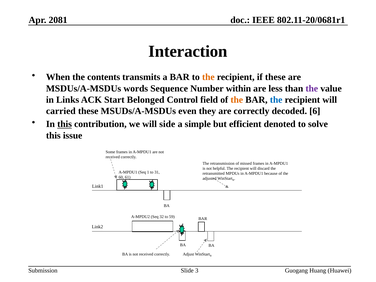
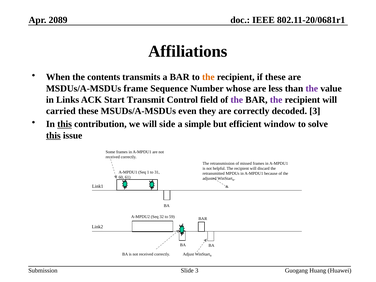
2081: 2081 -> 2089
Interaction: Interaction -> Affiliations
words: words -> frame
within: within -> whose
Belonged: Belonged -> Transmit
the at (237, 100) colour: orange -> purple
the at (276, 100) colour: blue -> purple
decoded 6: 6 -> 3
denoted: denoted -> window
this at (53, 135) underline: none -> present
